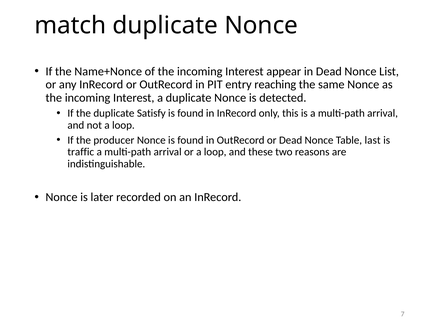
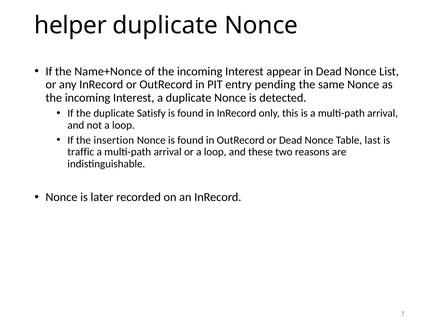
match: match -> helper
reaching: reaching -> pending
producer: producer -> insertion
